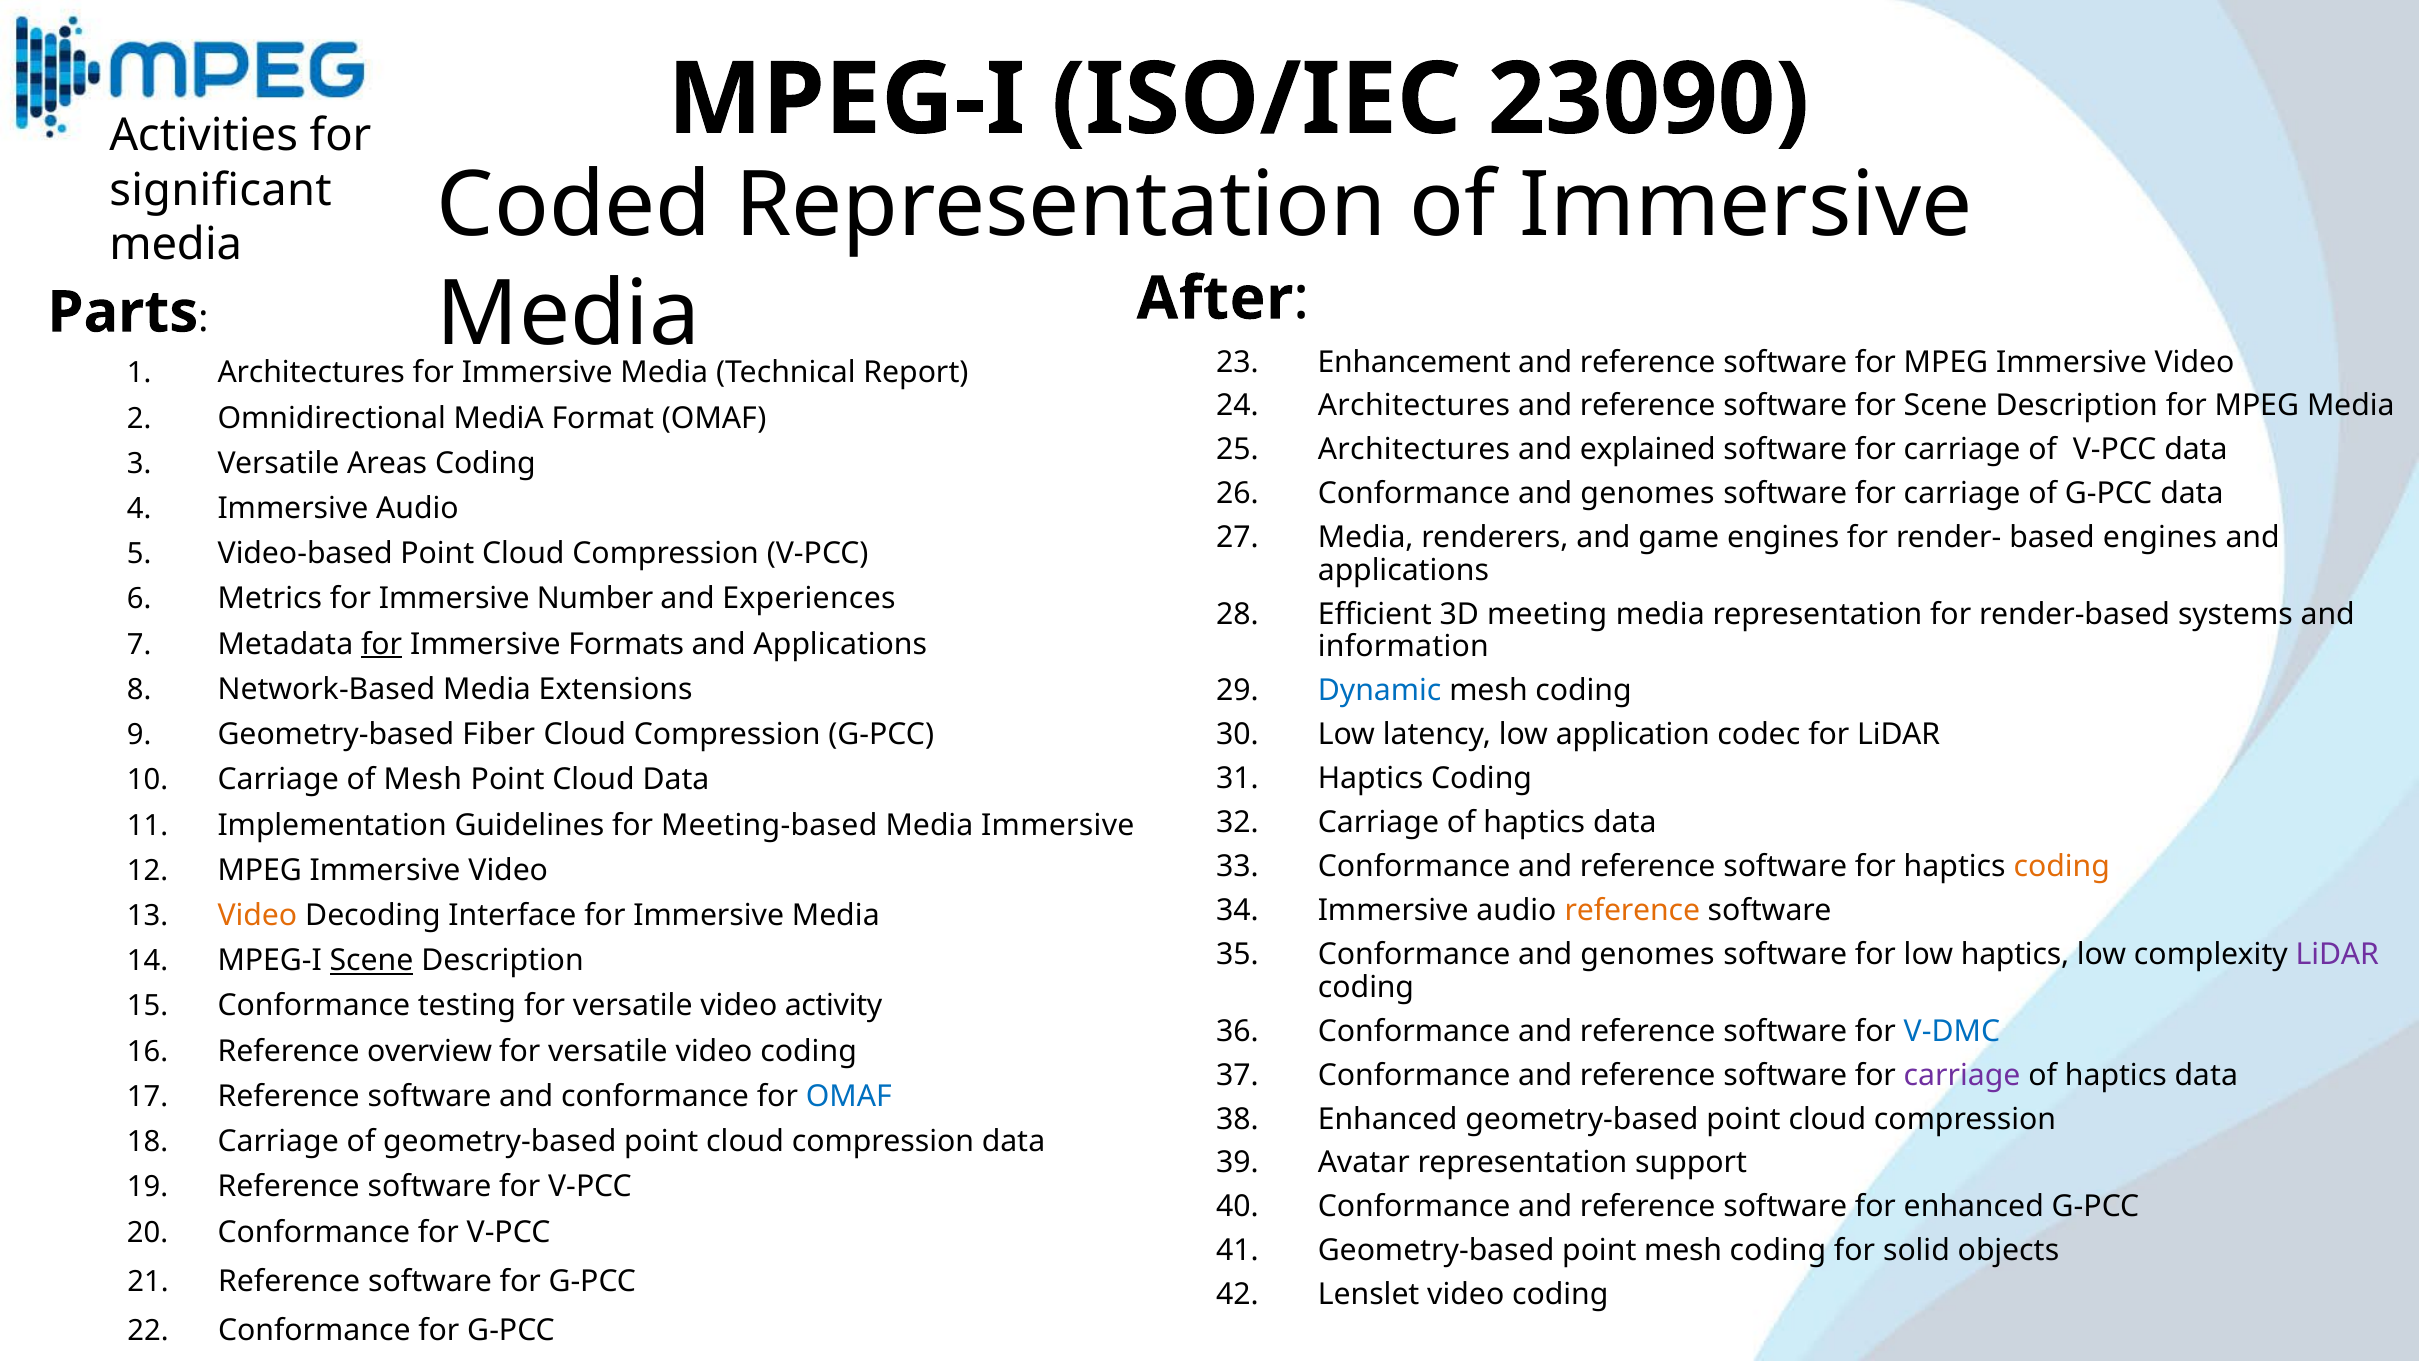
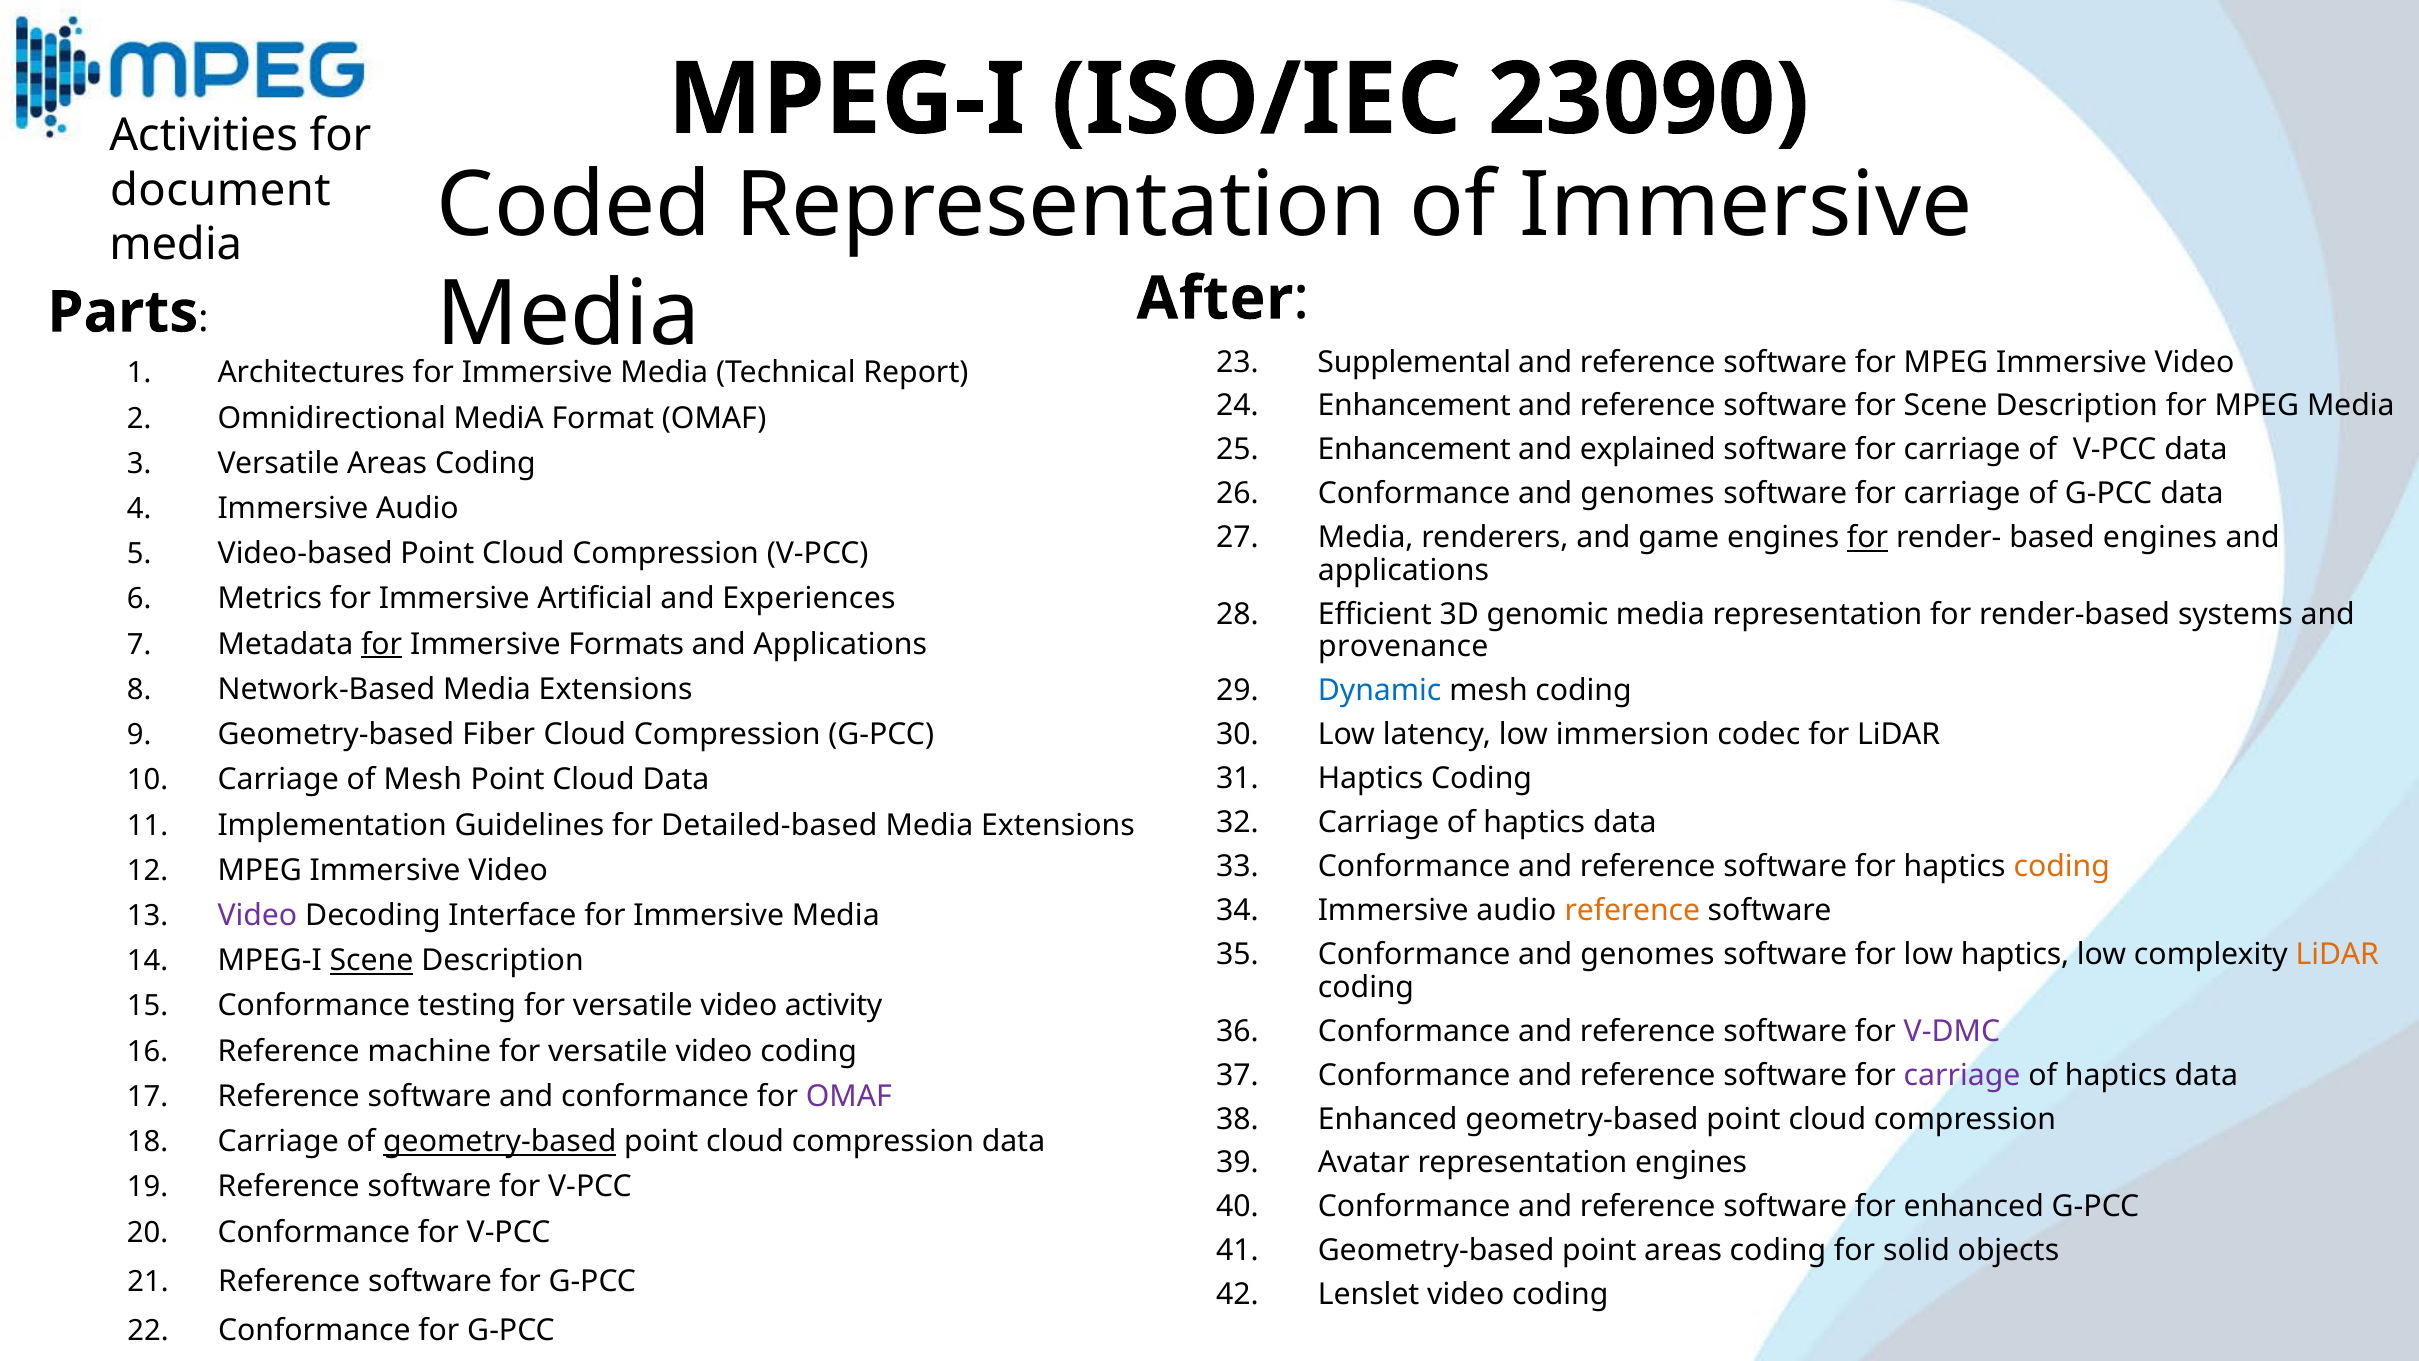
significant: significant -> document
Enhancement: Enhancement -> Supplemental
Architectures at (1414, 406): Architectures -> Enhancement
Architectures at (1414, 450): Architectures -> Enhancement
for at (1868, 538) underline: none -> present
Number: Number -> Artificial
meeting: meeting -> genomic
information: information -> provenance
application: application -> immersion
Meeting-based: Meeting-based -> Detailed-based
Immersive at (1058, 825): Immersive -> Extensions
Video at (257, 915) colour: orange -> purple
LiDAR at (2337, 954) colour: purple -> orange
V-DMC colour: blue -> purple
overview: overview -> machine
OMAF at (849, 1096) colour: blue -> purple
geometry-based at (500, 1141) underline: none -> present
representation support: support -> engines
point mesh: mesh -> areas
